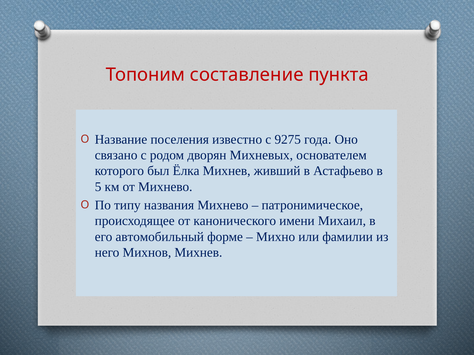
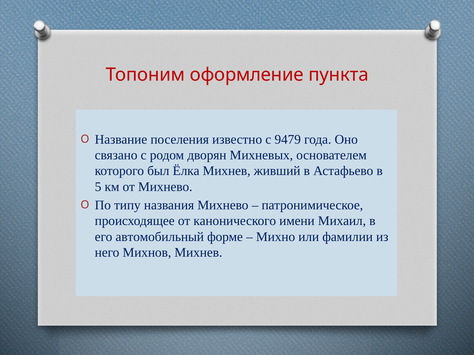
составление: составление -> оформление
9275: 9275 -> 9479
